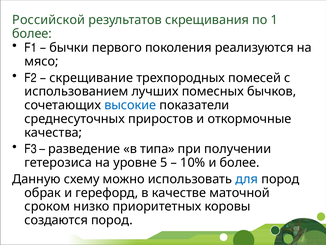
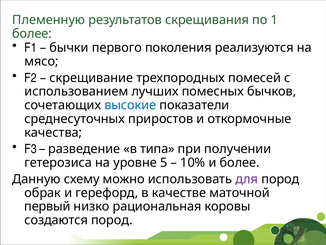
Российской: Российской -> Племенную
для colour: blue -> purple
сроком: сроком -> первый
приоритетных: приоритетных -> рациональная
